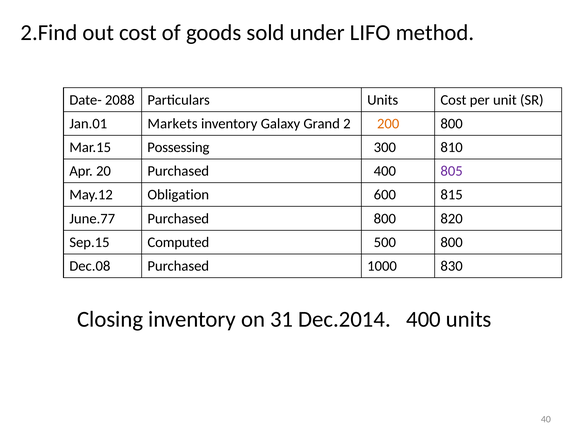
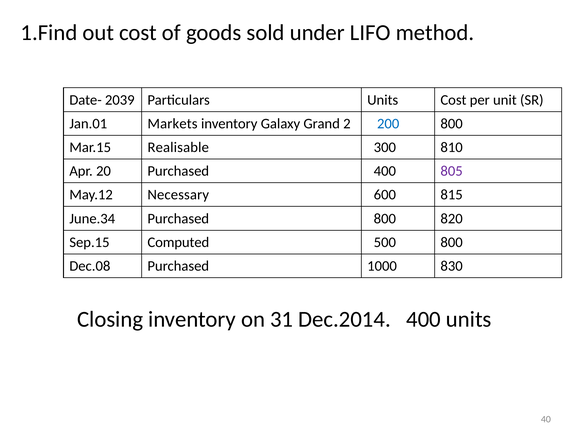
2.Find: 2.Find -> 1.Find
2088: 2088 -> 2039
200 colour: orange -> blue
Possessing: Possessing -> Realisable
Obligation: Obligation -> Necessary
June.77: June.77 -> June.34
